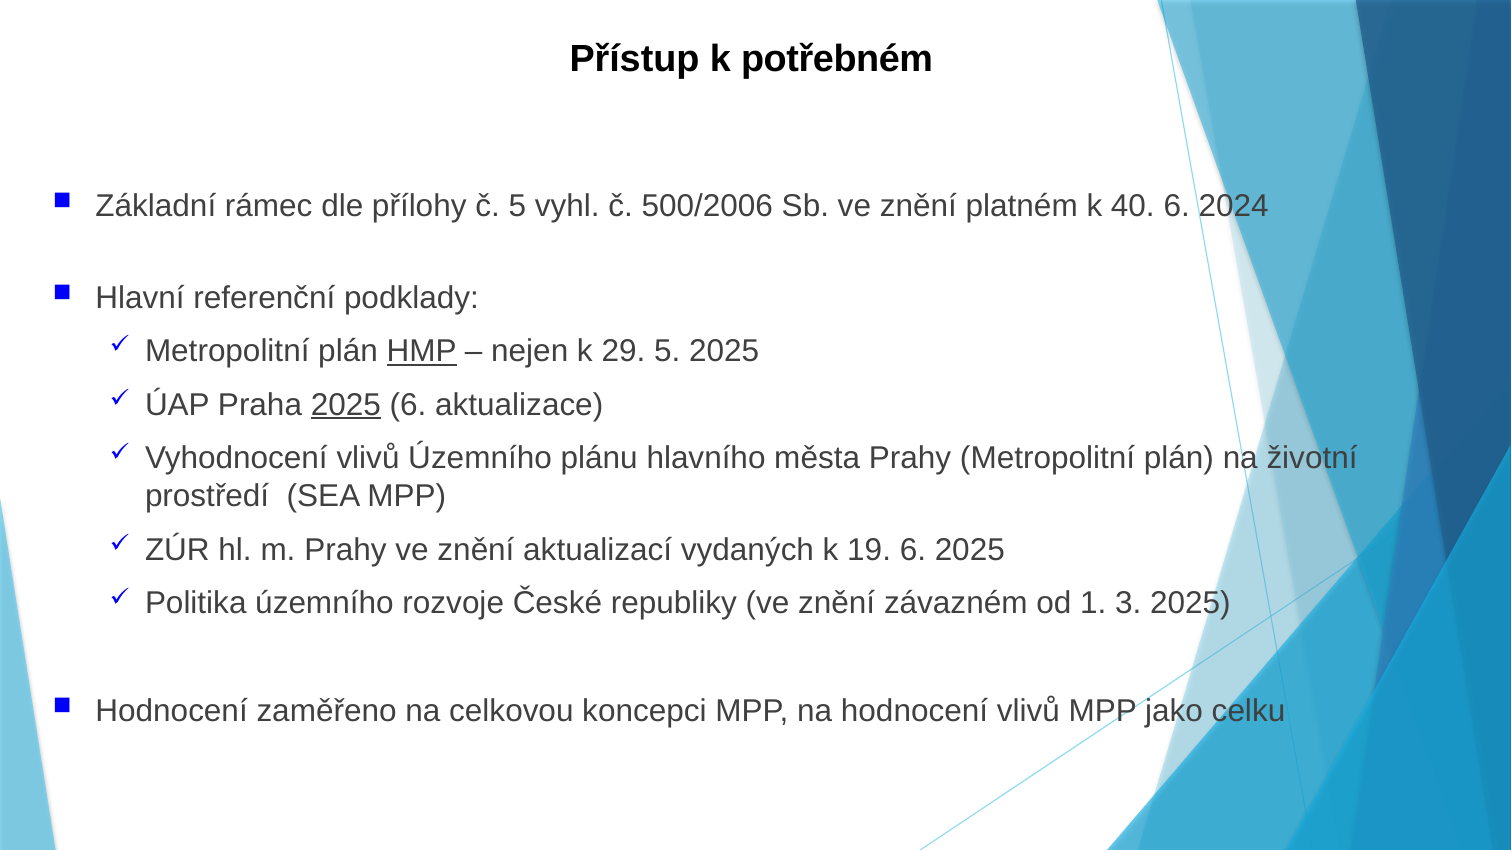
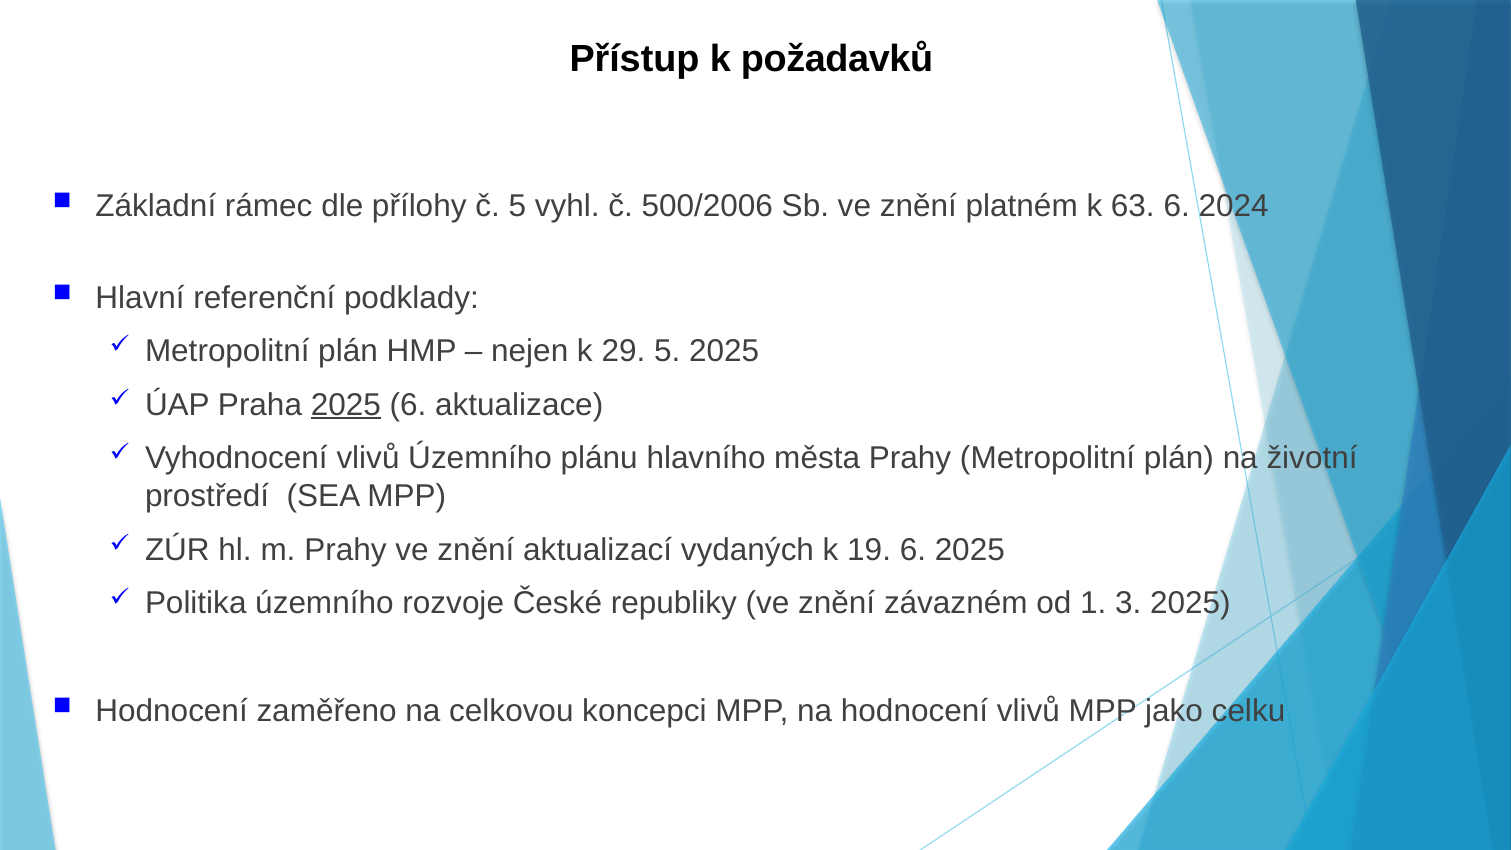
potřebném: potřebném -> požadavků
40: 40 -> 63
HMP underline: present -> none
